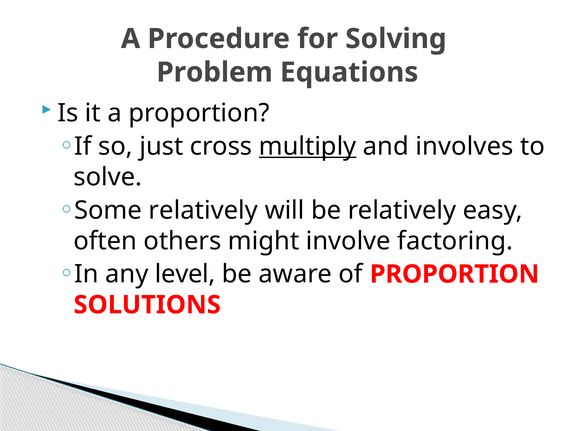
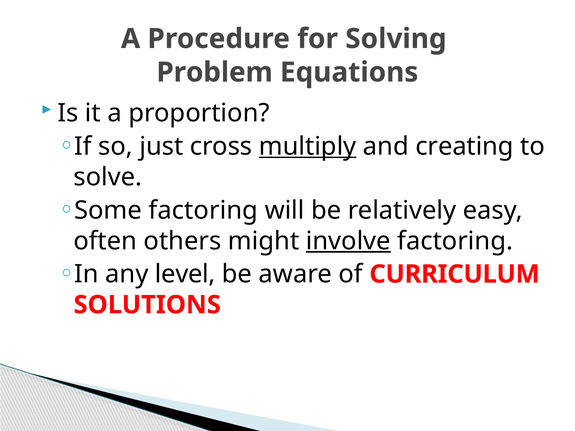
involves: involves -> creating
Some relatively: relatively -> factoring
involve underline: none -> present
of PROPORTION: PROPORTION -> CURRICULUM
